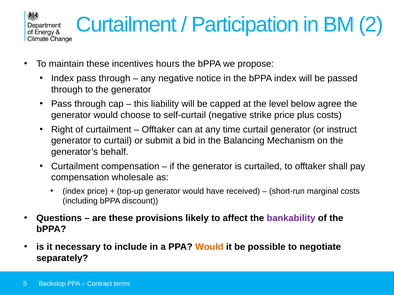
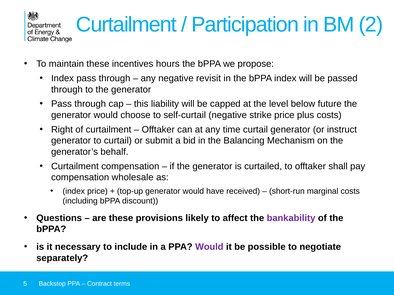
notice: notice -> revisit
agree: agree -> future
Would at (209, 247) colour: orange -> purple
